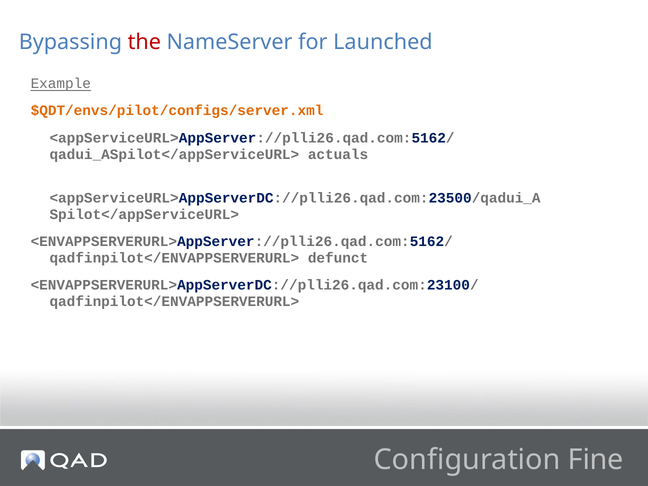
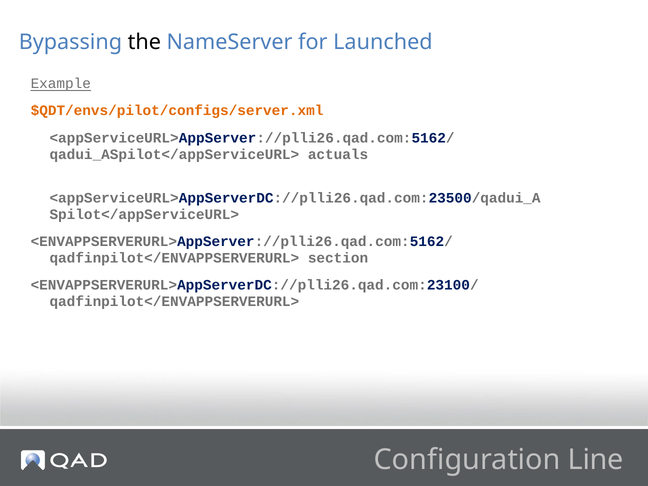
the colour: red -> black
defunct: defunct -> section
Fine: Fine -> Line
